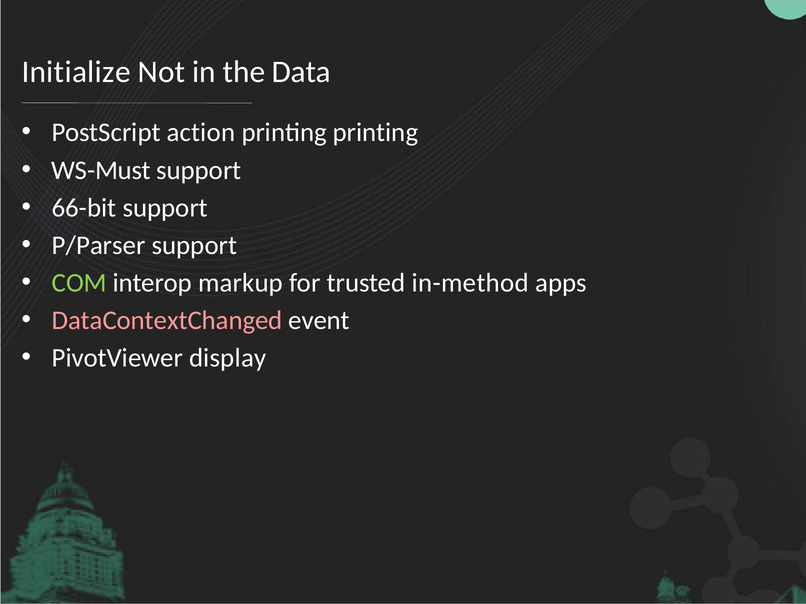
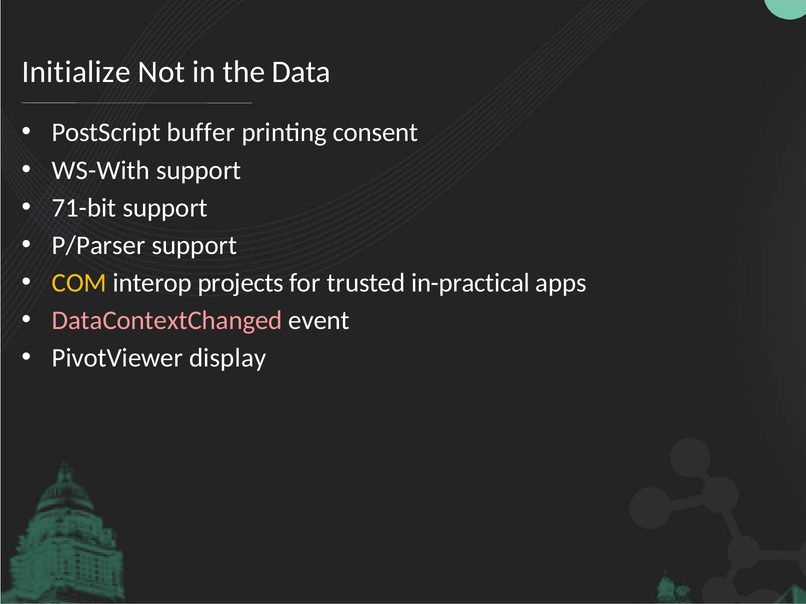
action: action -> buffer
printing printing: printing -> consent
WS-Must: WS-Must -> WS-With
66-bit: 66-bit -> 71-bit
COM colour: light green -> yellow
markup: markup -> projects
in-method: in-method -> in-practical
